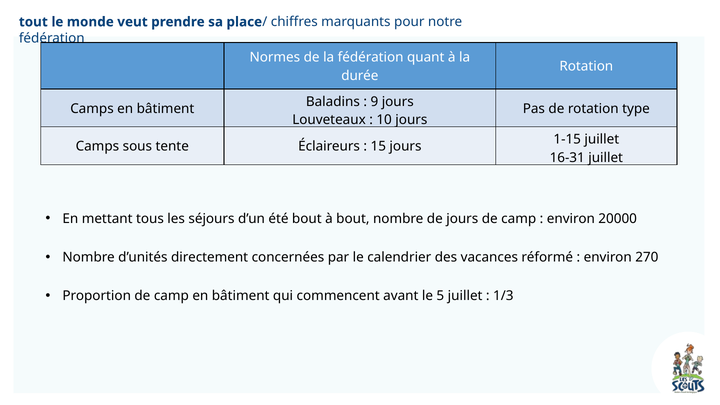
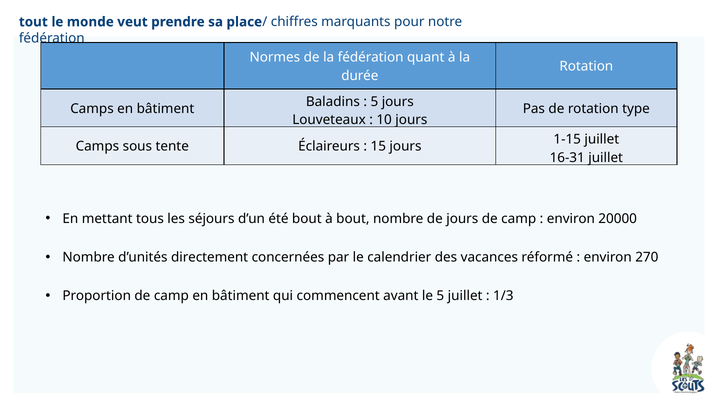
9 at (374, 102): 9 -> 5
